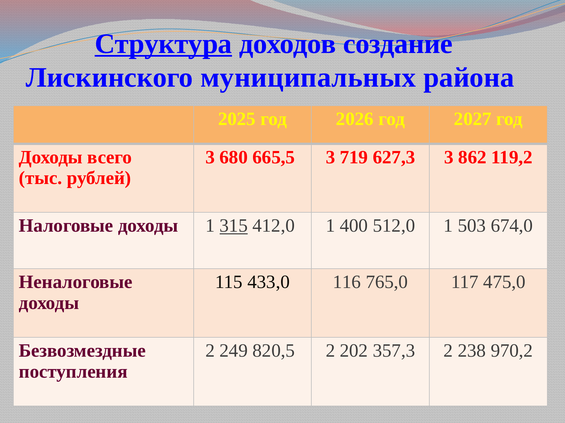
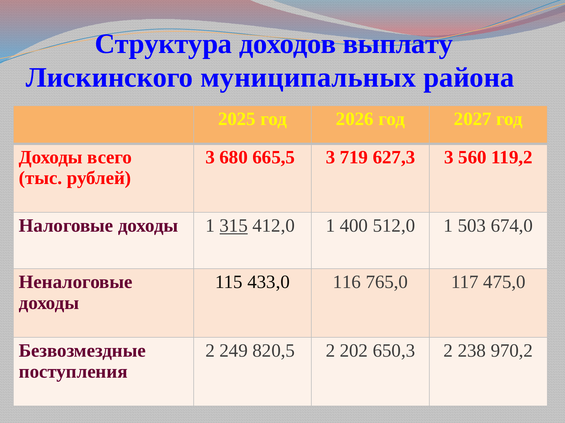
Структура underline: present -> none
создание: создание -> выплату
862: 862 -> 560
357,3: 357,3 -> 650,3
